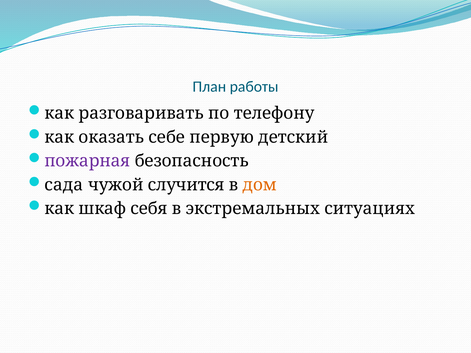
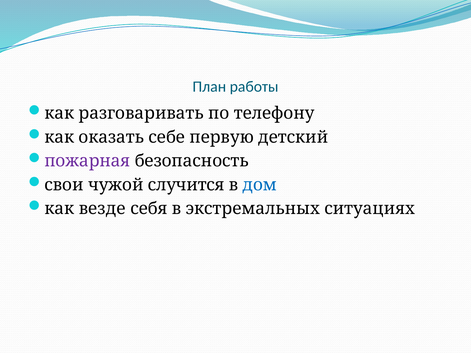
сада: сада -> свои
дом colour: orange -> blue
шкаф: шкаф -> везде
